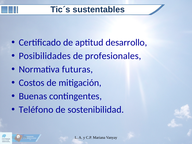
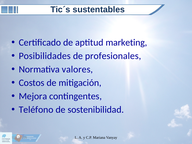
desarrollo: desarrollo -> marketing
futuras: futuras -> valores
Buenas: Buenas -> Mejora
